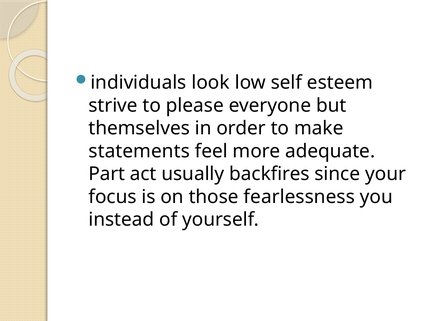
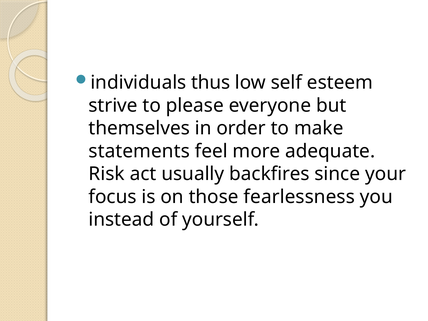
look: look -> thus
Part: Part -> Risk
